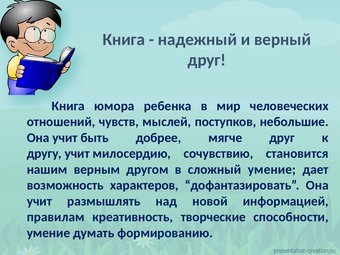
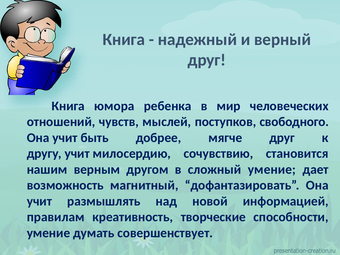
небольшие: небольшие -> свободного
характеров: характеров -> магнитный
формированию: формированию -> совершенствует
